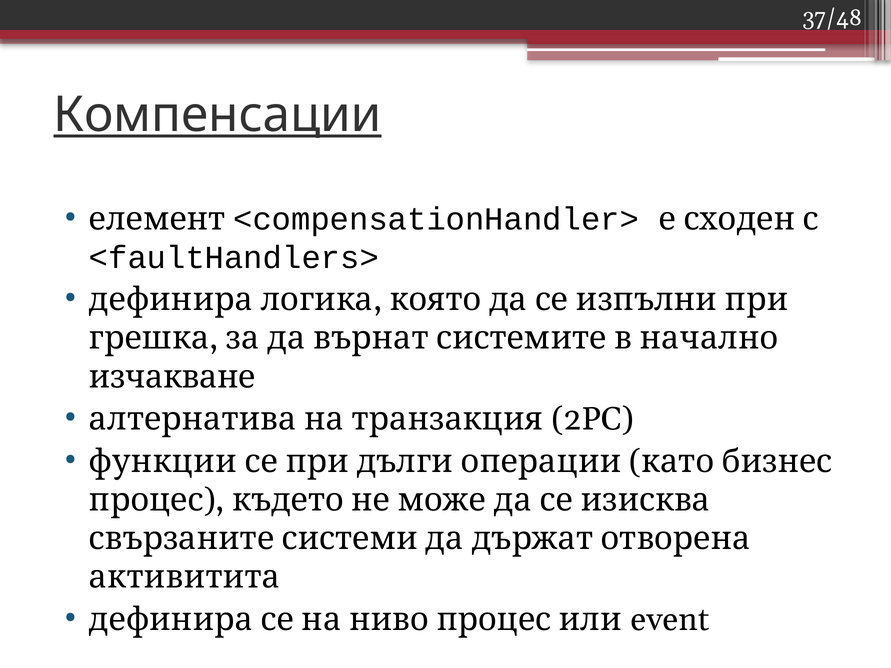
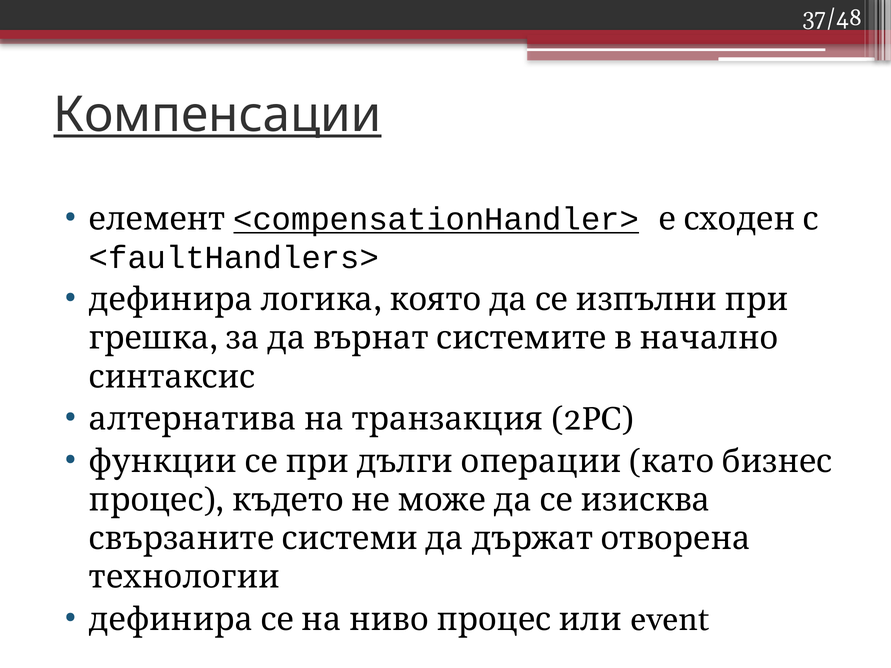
<compensationHandler> underline: none -> present
изчакване: изчакване -> синтаксис
активитита: активитита -> технологии
